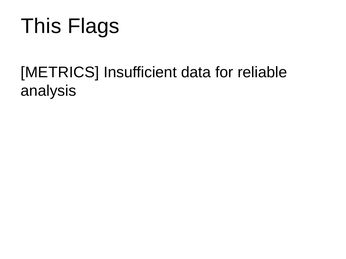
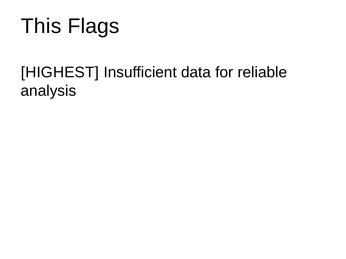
METRICS: METRICS -> HIGHEST
